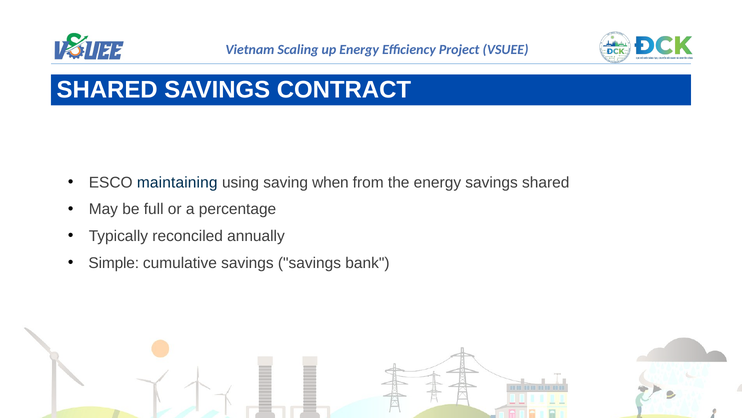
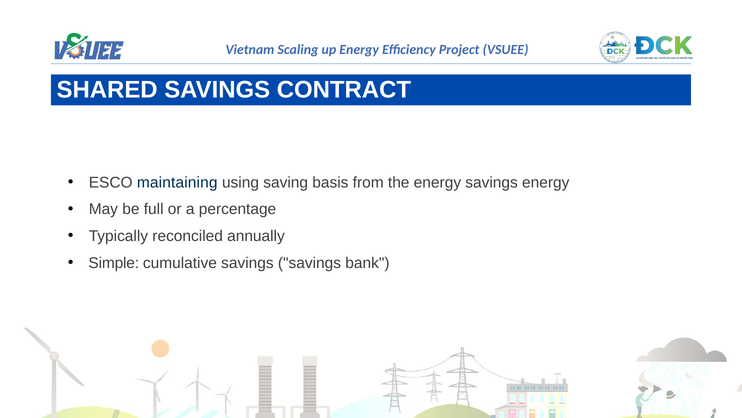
when: when -> basis
savings shared: shared -> energy
